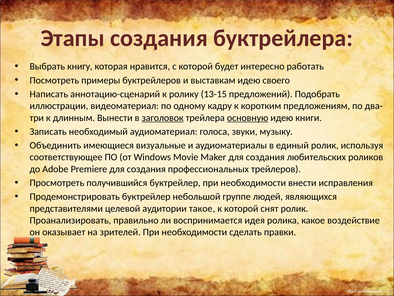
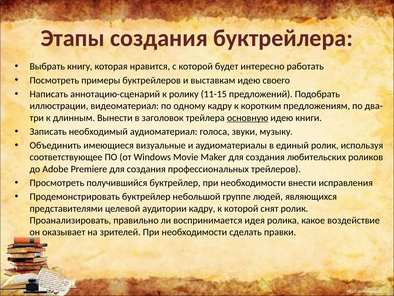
13-15: 13-15 -> 11-15
заголовок underline: present -> none
аудитории такое: такое -> кадру
